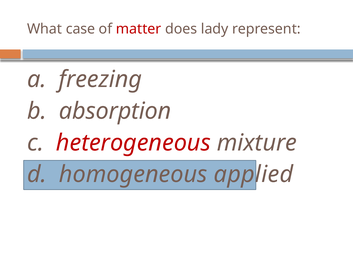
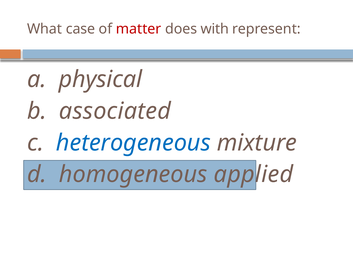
lady: lady -> with
freezing: freezing -> physical
absorption: absorption -> associated
heterogeneous colour: red -> blue
